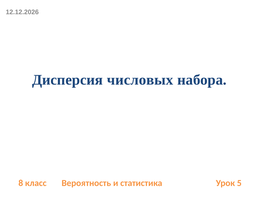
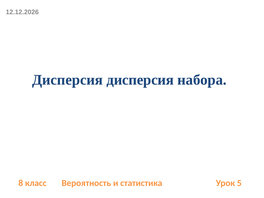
Дисперсия числовых: числовых -> дисперсия
